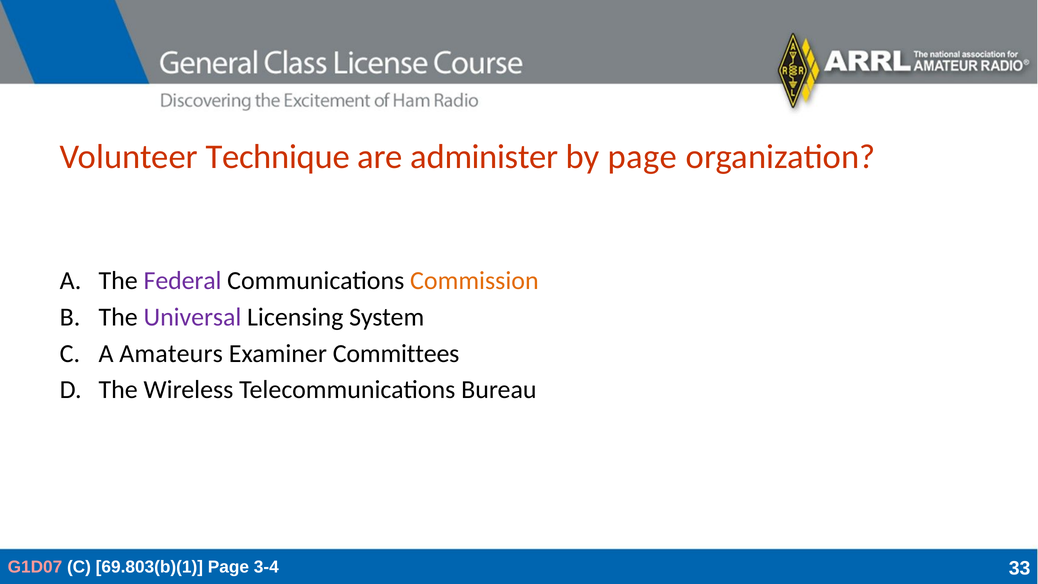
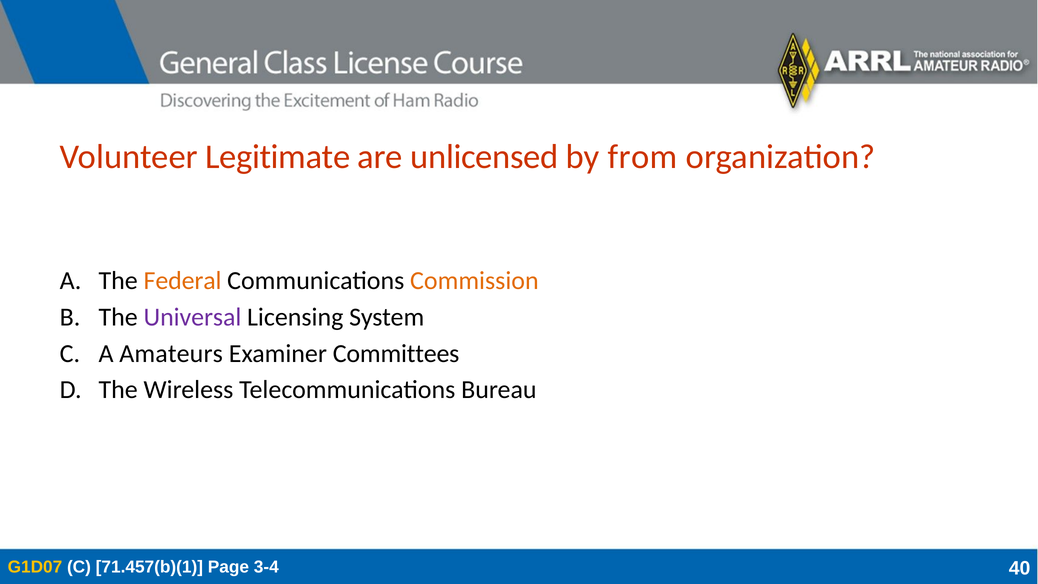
Technique: Technique -> Legitimate
administer: administer -> unlicensed
by page: page -> from
Federal colour: purple -> orange
G1D07 colour: pink -> yellow
69.803(b)(1: 69.803(b)(1 -> 71.457(b)(1
33: 33 -> 40
